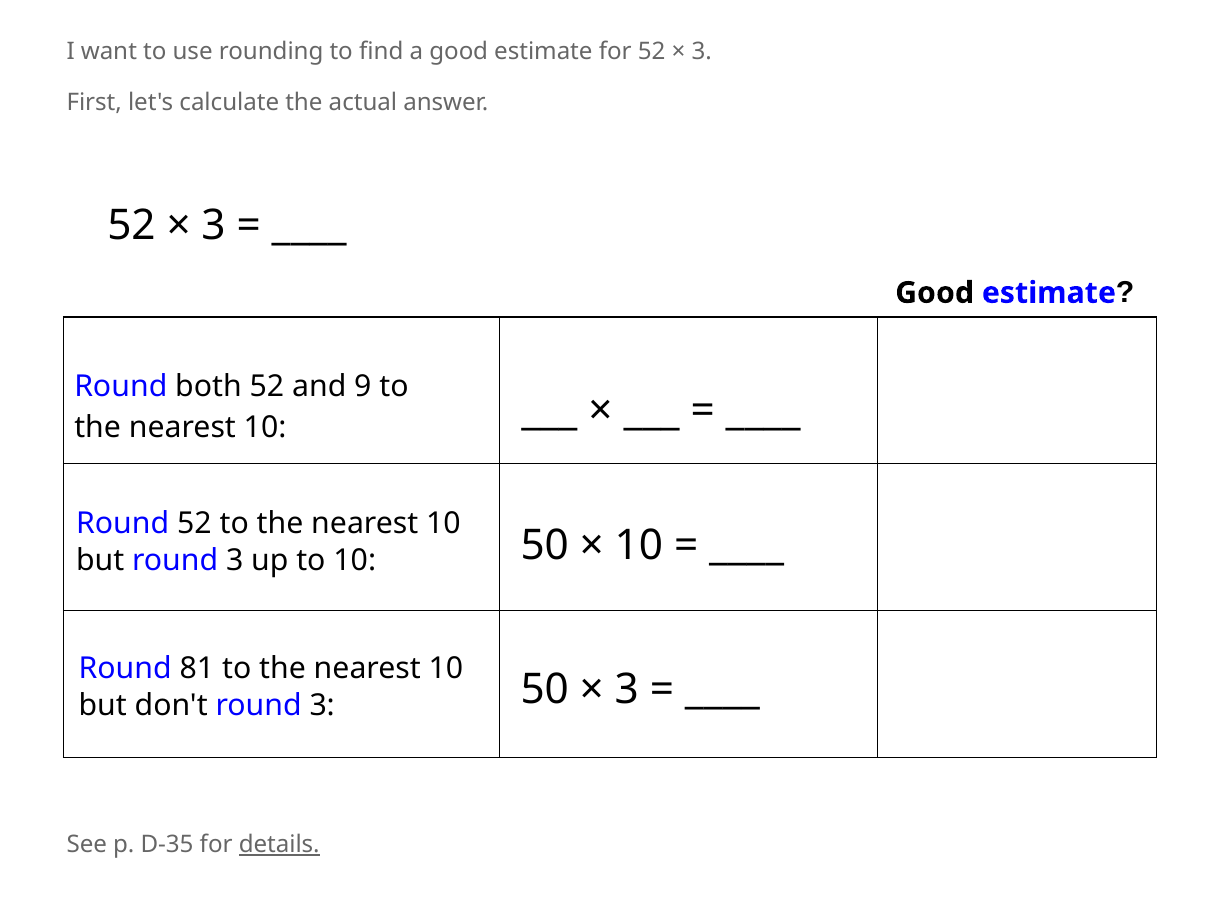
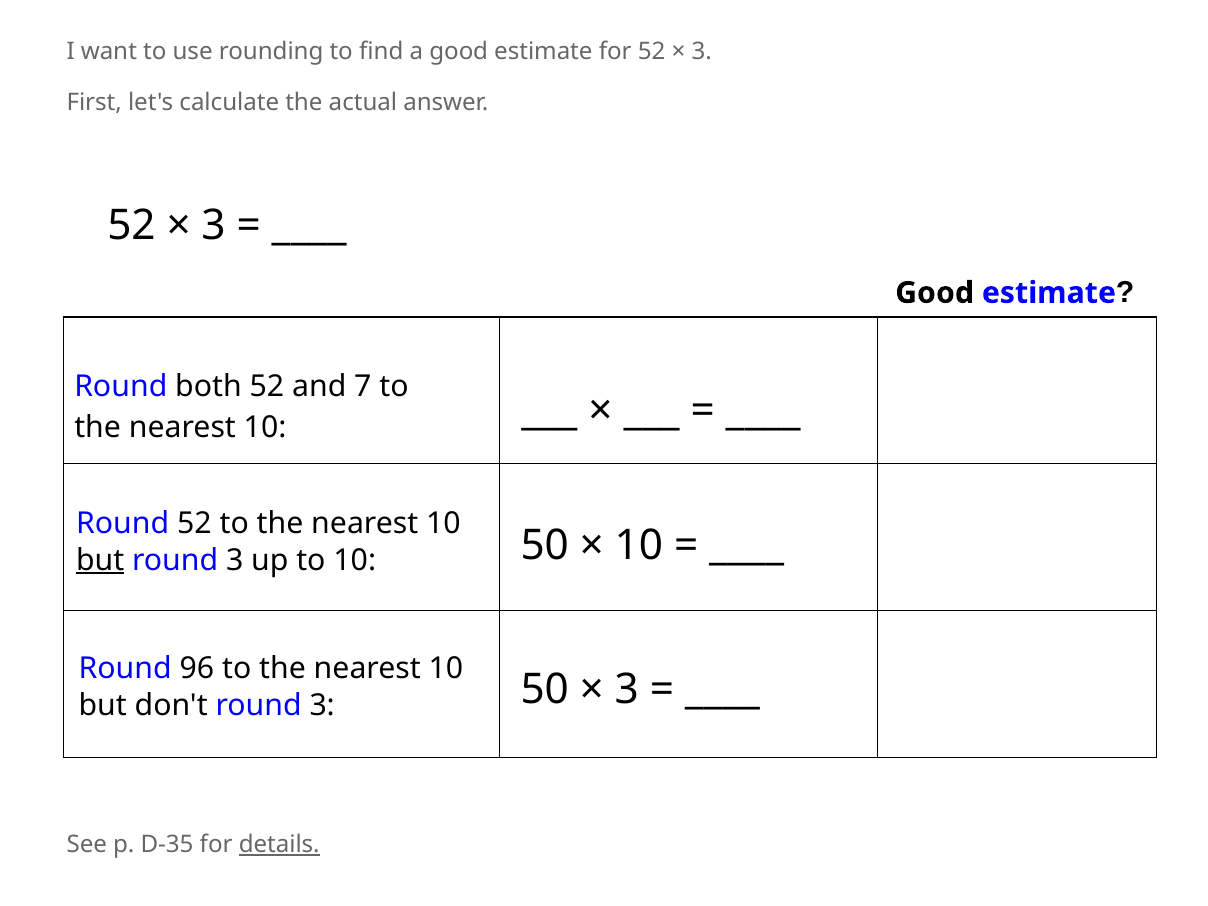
9: 9 -> 7
but at (100, 560) underline: none -> present
81: 81 -> 96
